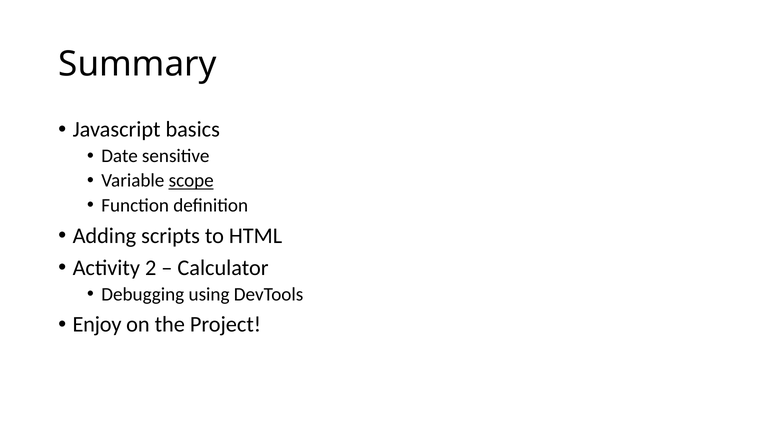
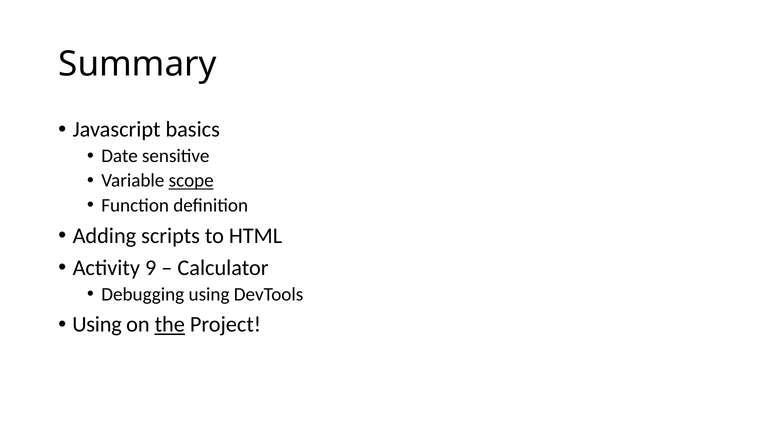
2: 2 -> 9
Enjoy at (97, 324): Enjoy -> Using
the underline: none -> present
